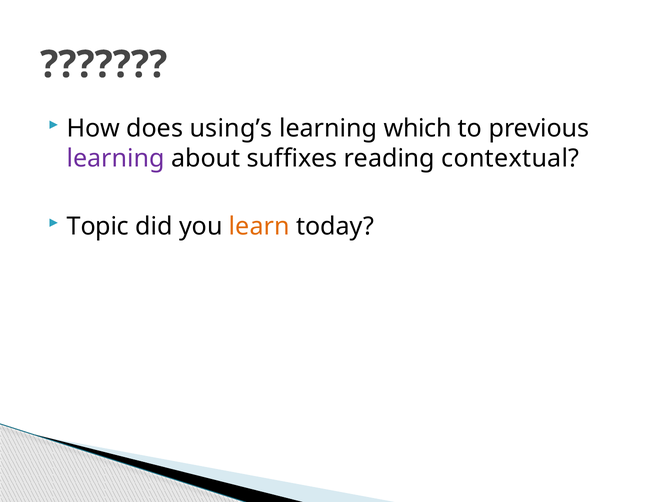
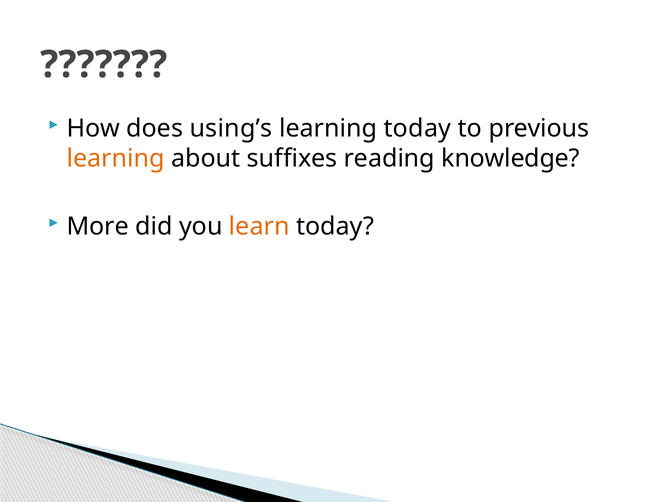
learning which: which -> today
learning at (116, 159) colour: purple -> orange
contextual: contextual -> knowledge
Topic: Topic -> More
